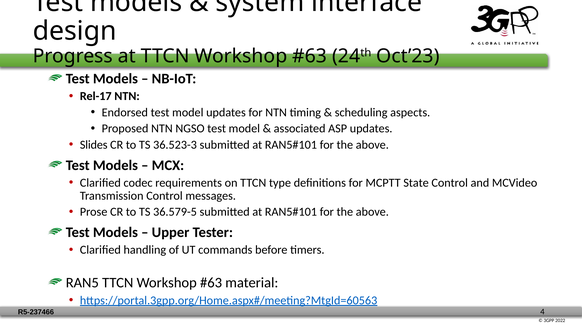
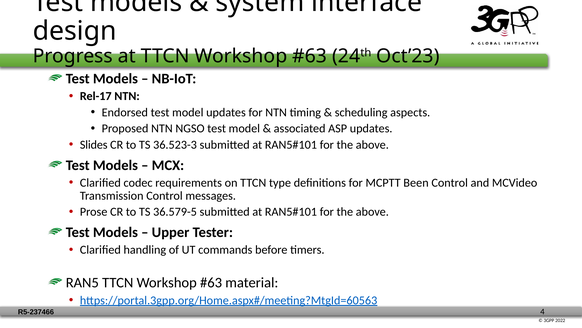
State: State -> Been
